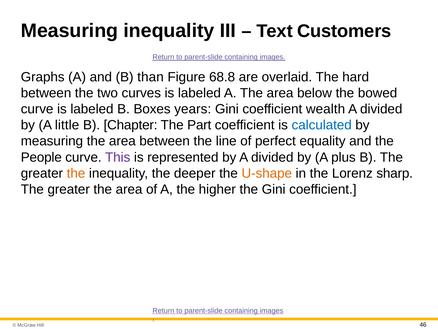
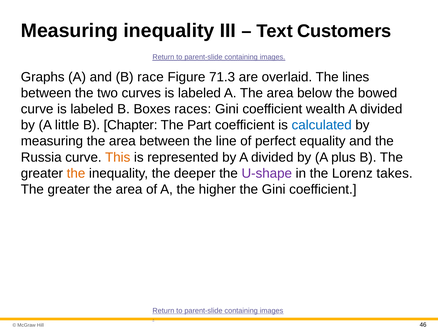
than: than -> race
68.8: 68.8 -> 71.3
hard: hard -> lines
years: years -> races
People: People -> Russia
This colour: purple -> orange
U-shape colour: orange -> purple
sharp: sharp -> takes
